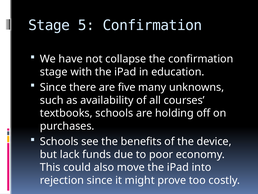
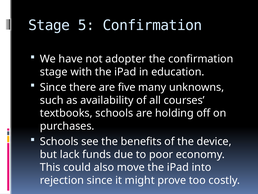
collapse: collapse -> adopter
